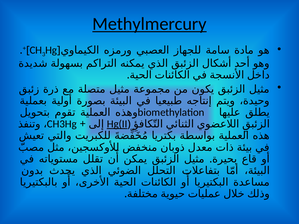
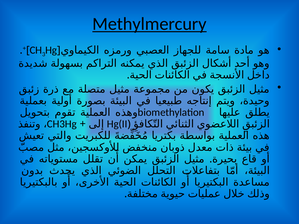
Hg(II underline: present -> none
